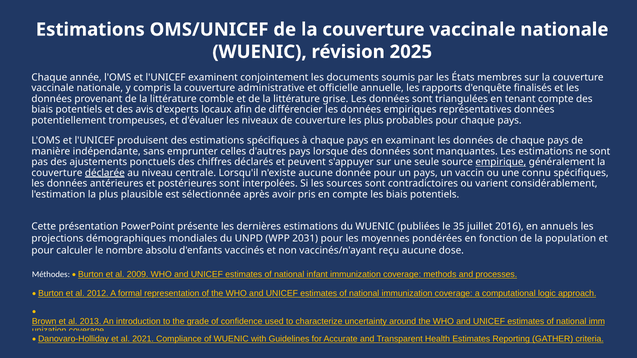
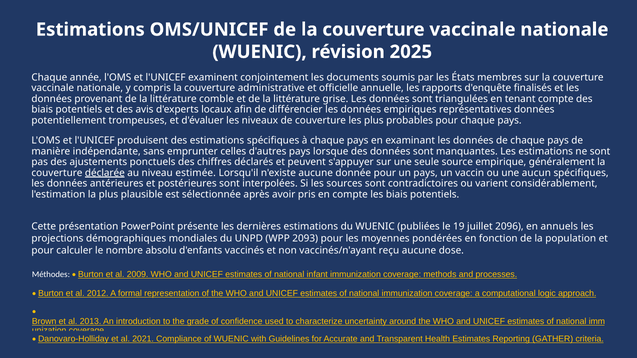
empirique underline: present -> none
centrale: centrale -> estimée
connu: connu -> aucun
35: 35 -> 19
2016: 2016 -> 2096
2031: 2031 -> 2093
